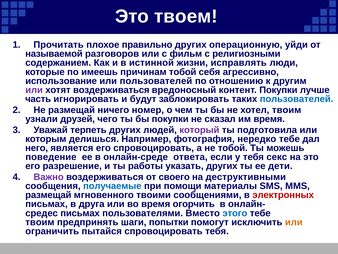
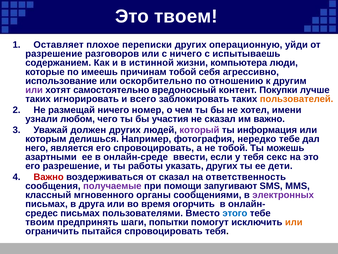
Прочитать: Прочитать -> Оставляет
правильно: правильно -> переписки
называемой at (54, 54): называемой -> разрешение
с фильм: фильм -> ничего
религиозными: религиозными -> испытываешь
исправлять: исправлять -> компьютера
или пользователей: пользователей -> оскорбительно
хотят воздерживаться: воздерживаться -> самостоятельно
часть at (38, 99): часть -> таких
будут: будут -> всего
пользователей at (297, 99) colour: blue -> orange
хотел твоим: твоим -> имени
друзей: друзей -> любом
бы покупки: покупки -> участия
им время: время -> важно
терпеть: терпеть -> должен
подготовила: подготовила -> информация
поведение: поведение -> азартными
ответа: ответа -> ввести
Важно at (49, 177) colour: purple -> red
от своего: своего -> сказал
деструктивными: деструктивными -> ответственность
получаемые colour: blue -> purple
материалы: материалы -> запугивают
размещай at (48, 195): размещай -> классный
твоими: твоими -> органы
электронных colour: red -> purple
